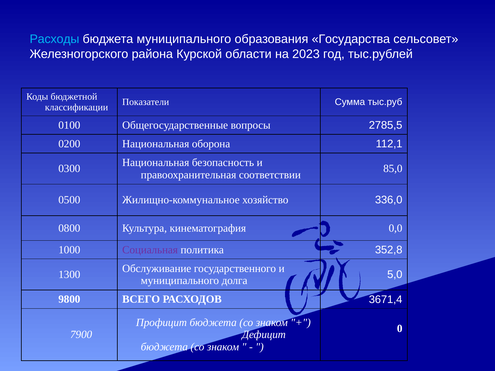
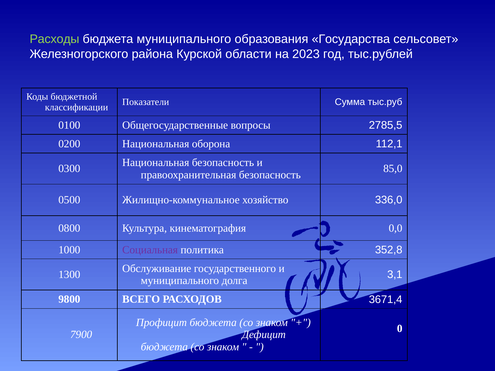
Расходы colour: light blue -> light green
правоохранительная соответствии: соответствии -> безопасность
5,0: 5,0 -> 3,1
